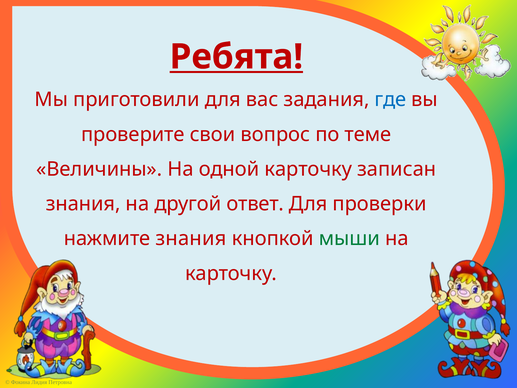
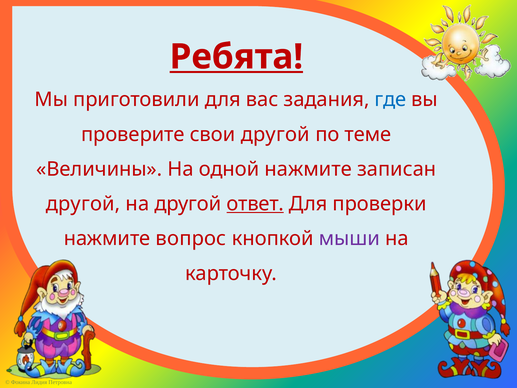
свои вопрос: вопрос -> другой
одной карточку: карточку -> нажмите
знания at (83, 204): знания -> другой
ответ underline: none -> present
нажмите знания: знания -> вопрос
мыши colour: green -> purple
